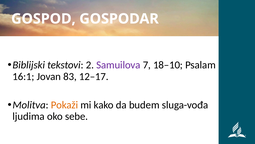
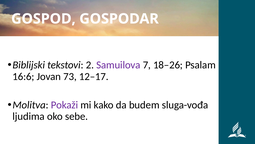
18–10: 18–10 -> 18–26
16:1: 16:1 -> 16:6
83: 83 -> 73
Pokaži colour: orange -> purple
